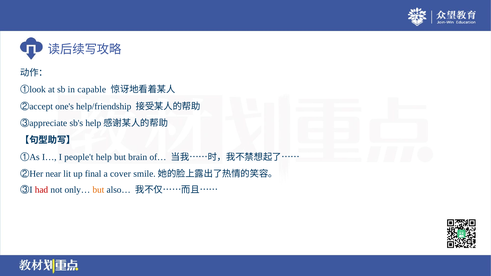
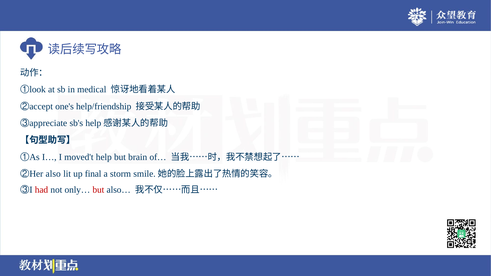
capable: capable -> medical
people't: people't -> moved't
near: near -> also
cover: cover -> storm
but at (98, 190) colour: orange -> red
